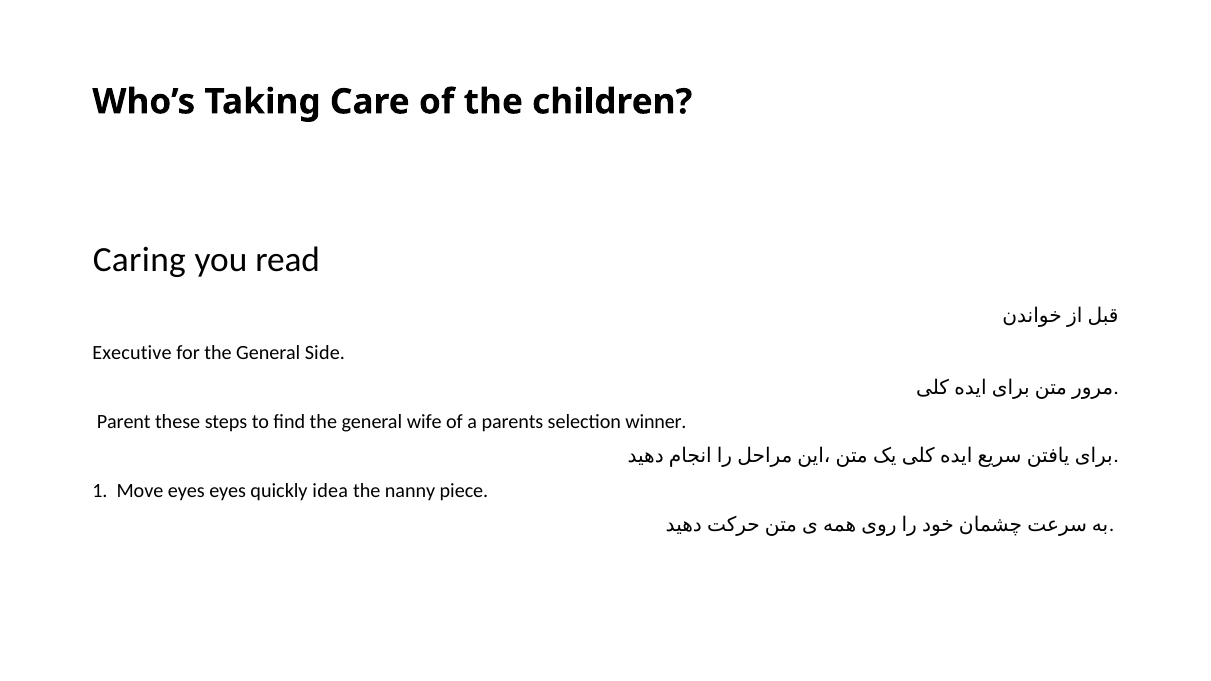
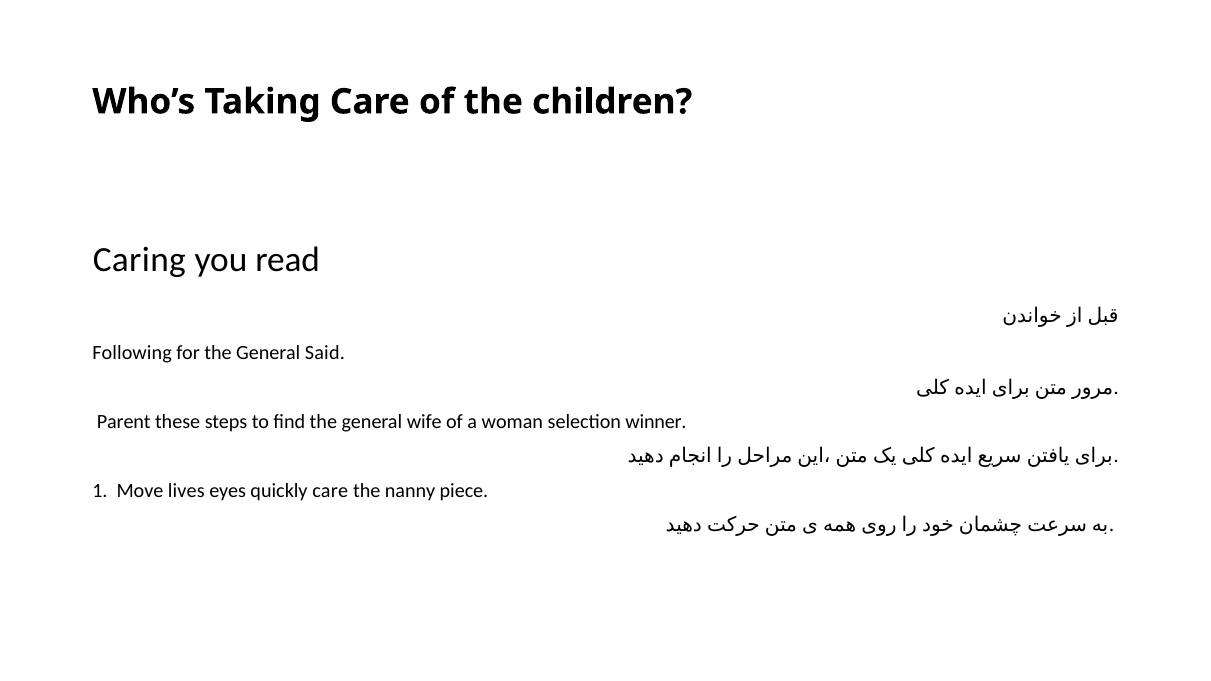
Executive: Executive -> Following
Side: Side -> Said
parents: parents -> woman
Move eyes: eyes -> lives
quickly idea: idea -> care
